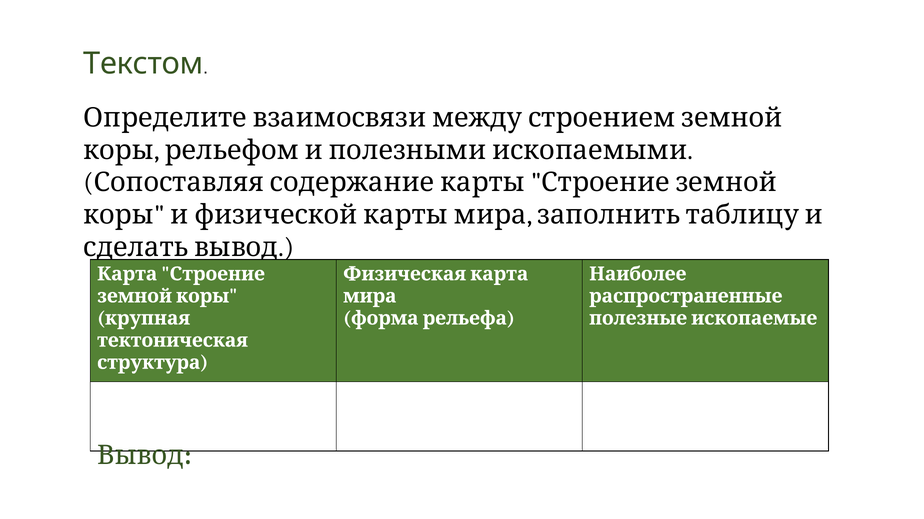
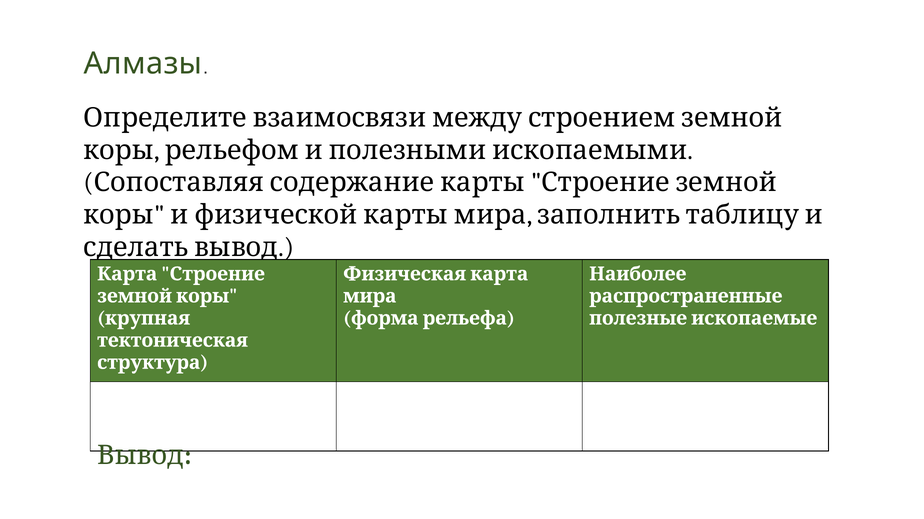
Текстом: Текстом -> Алмазы
